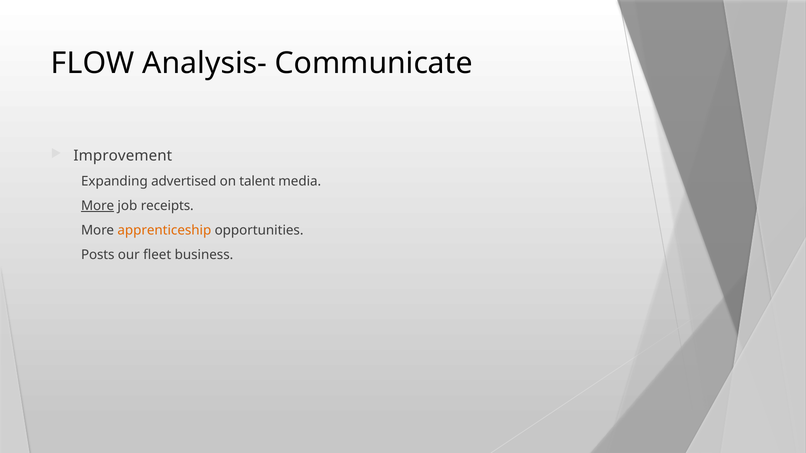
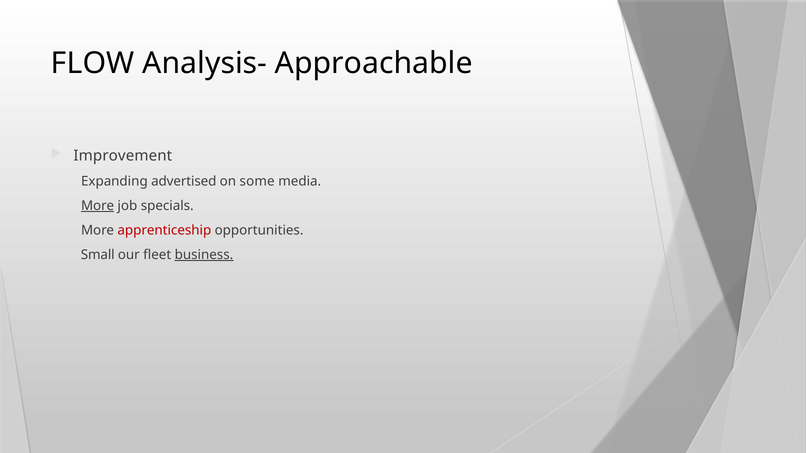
Communicate: Communicate -> Approachable
talent: talent -> some
receipts: receipts -> specials
apprenticeship colour: orange -> red
Posts: Posts -> Small
business underline: none -> present
